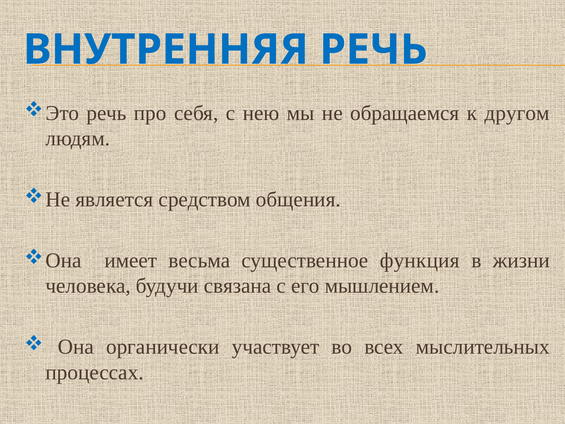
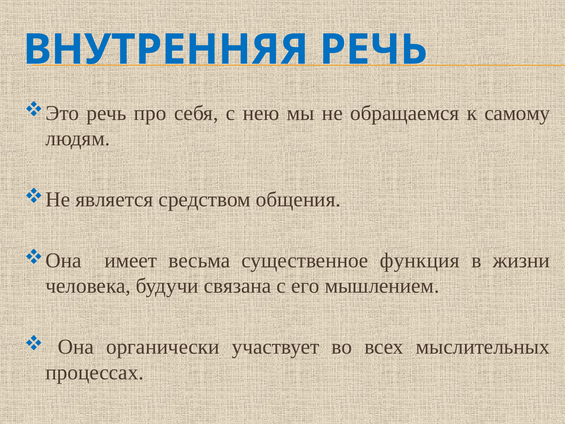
другом: другом -> самому
